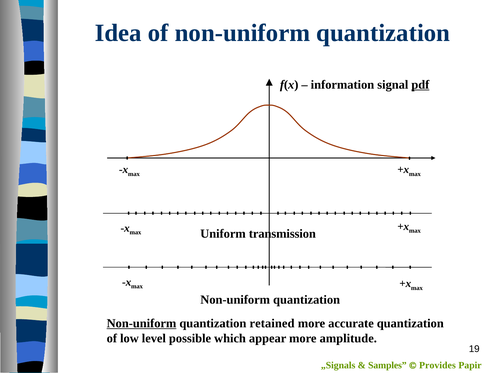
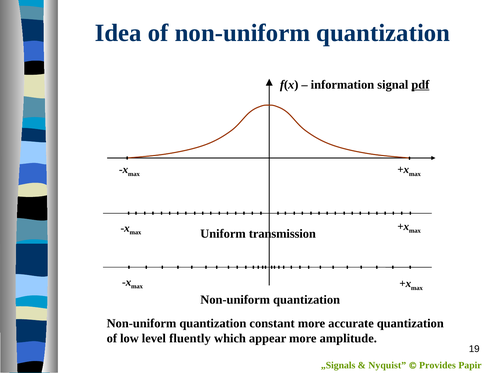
Non-uniform at (141, 323) underline: present -> none
retained: retained -> constant
possible: possible -> fluently
Samples: Samples -> Nyquist
